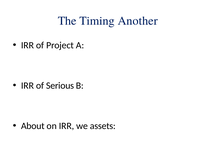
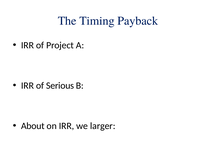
Another: Another -> Payback
assets: assets -> larger
